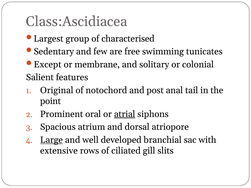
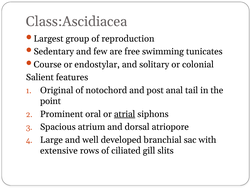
characterised: characterised -> reproduction
Except: Except -> Course
membrane: membrane -> endostylar
Large underline: present -> none
